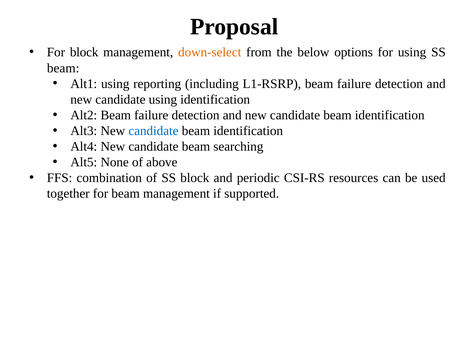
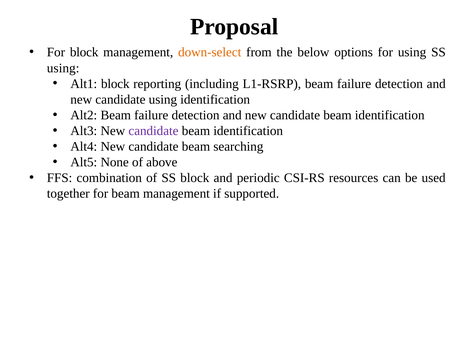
beam at (63, 68): beam -> using
Alt1 using: using -> block
candidate at (153, 131) colour: blue -> purple
